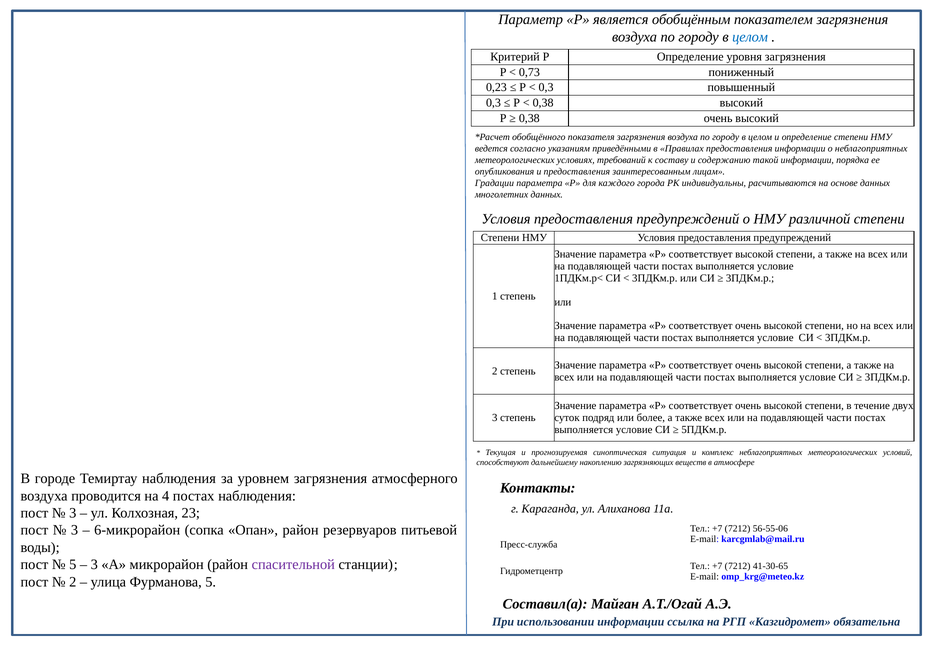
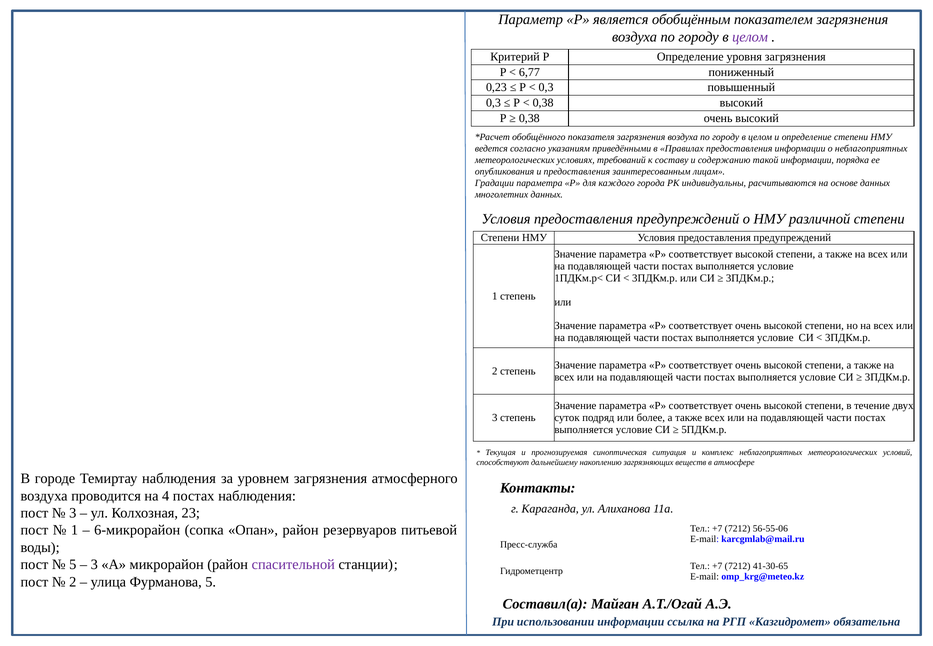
целом at (750, 37) colour: blue -> purple
0,73: 0,73 -> 6,77
3 at (75, 530): 3 -> 1
